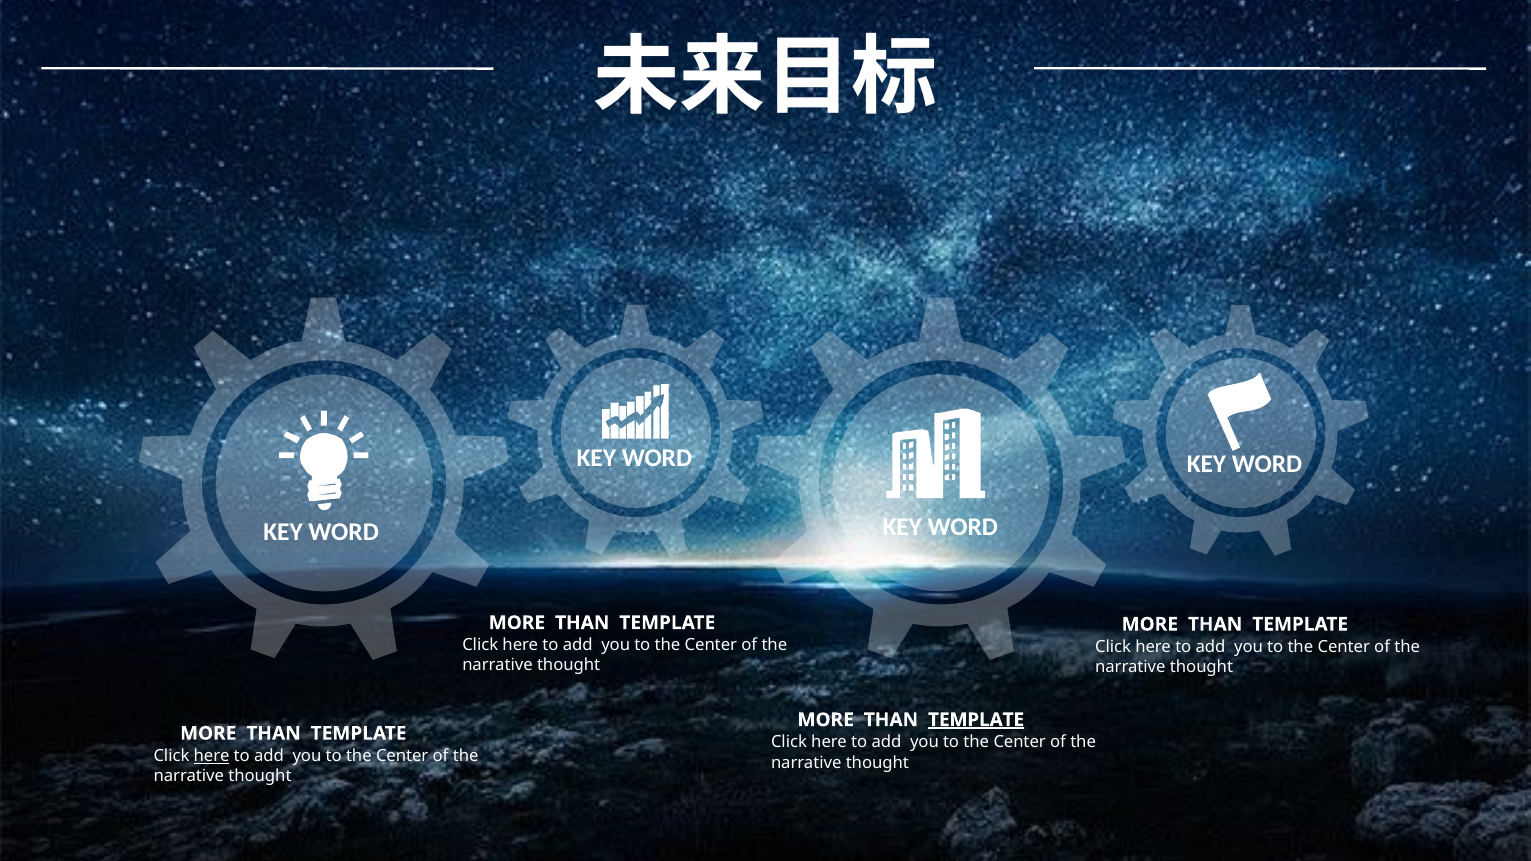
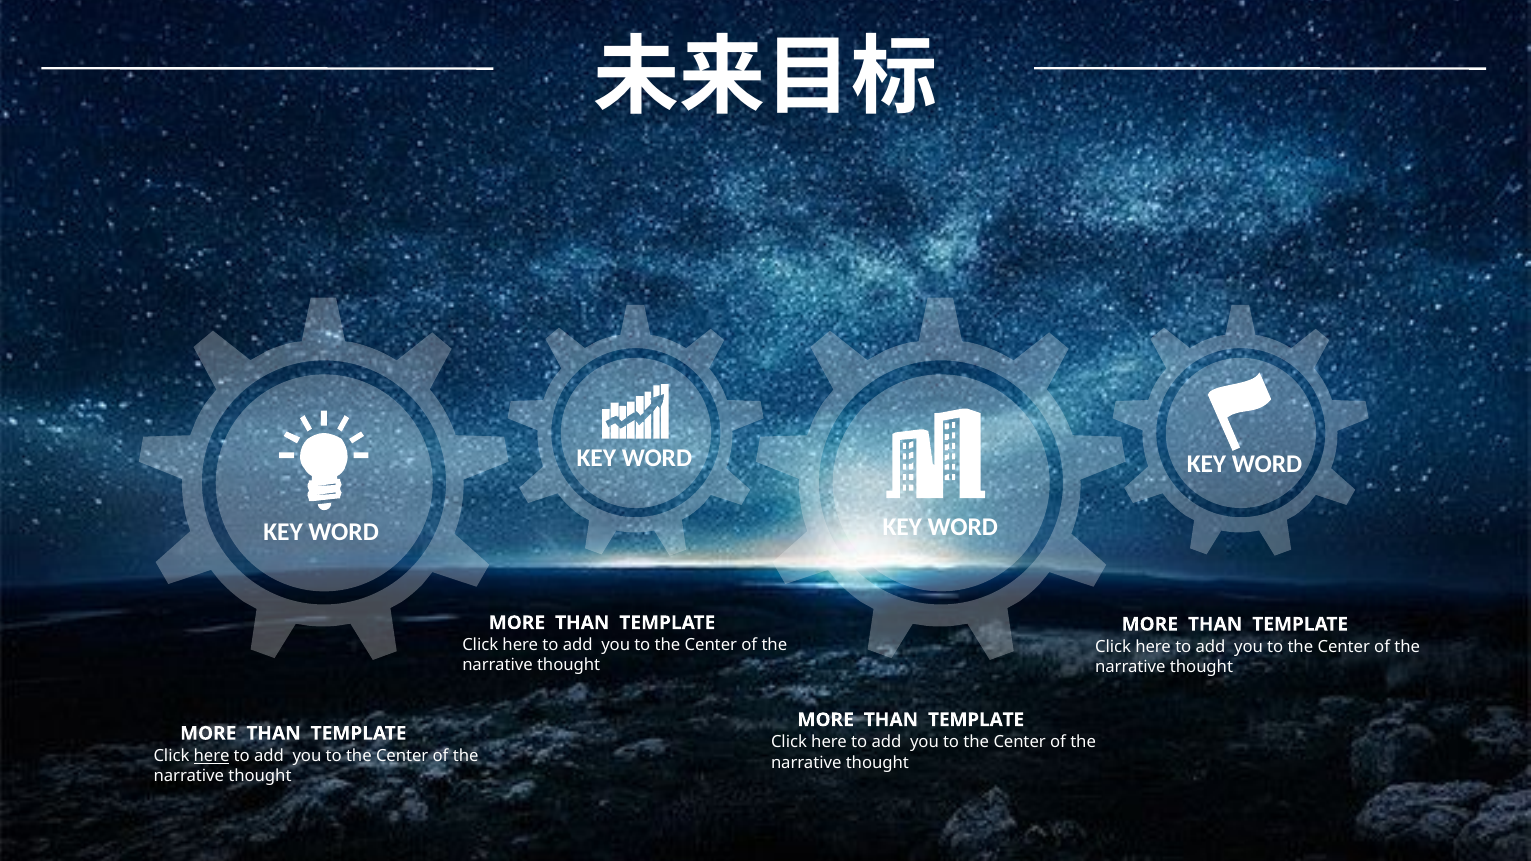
TEMPLATE at (976, 720) underline: present -> none
